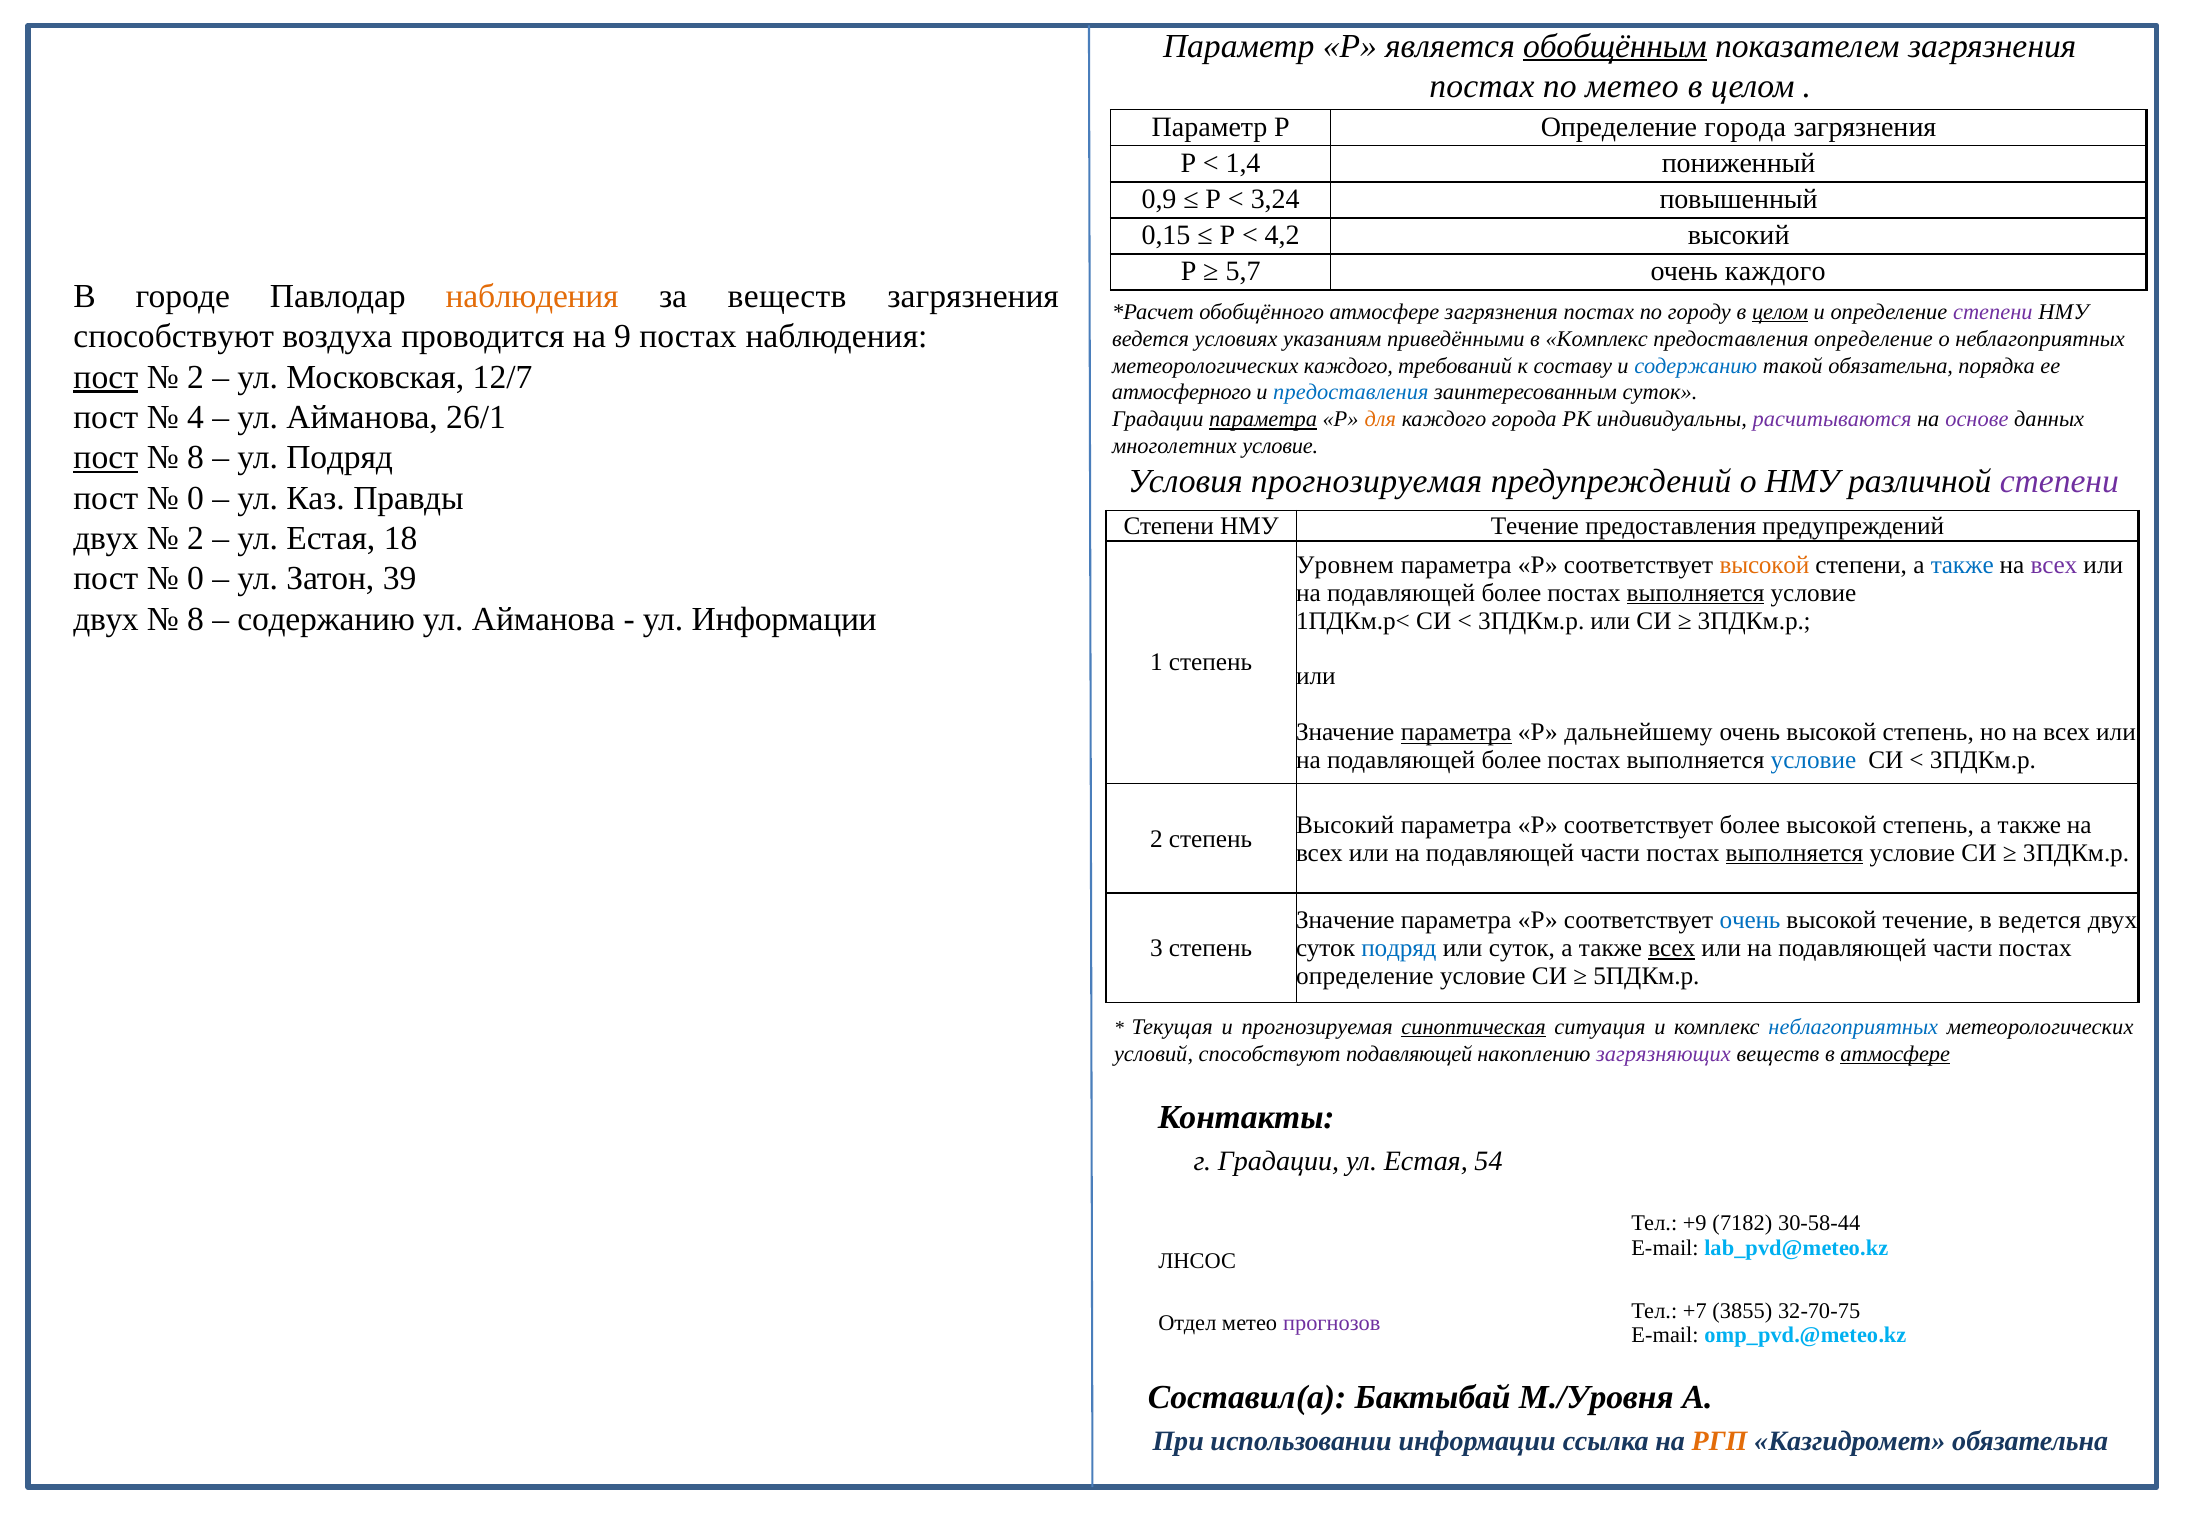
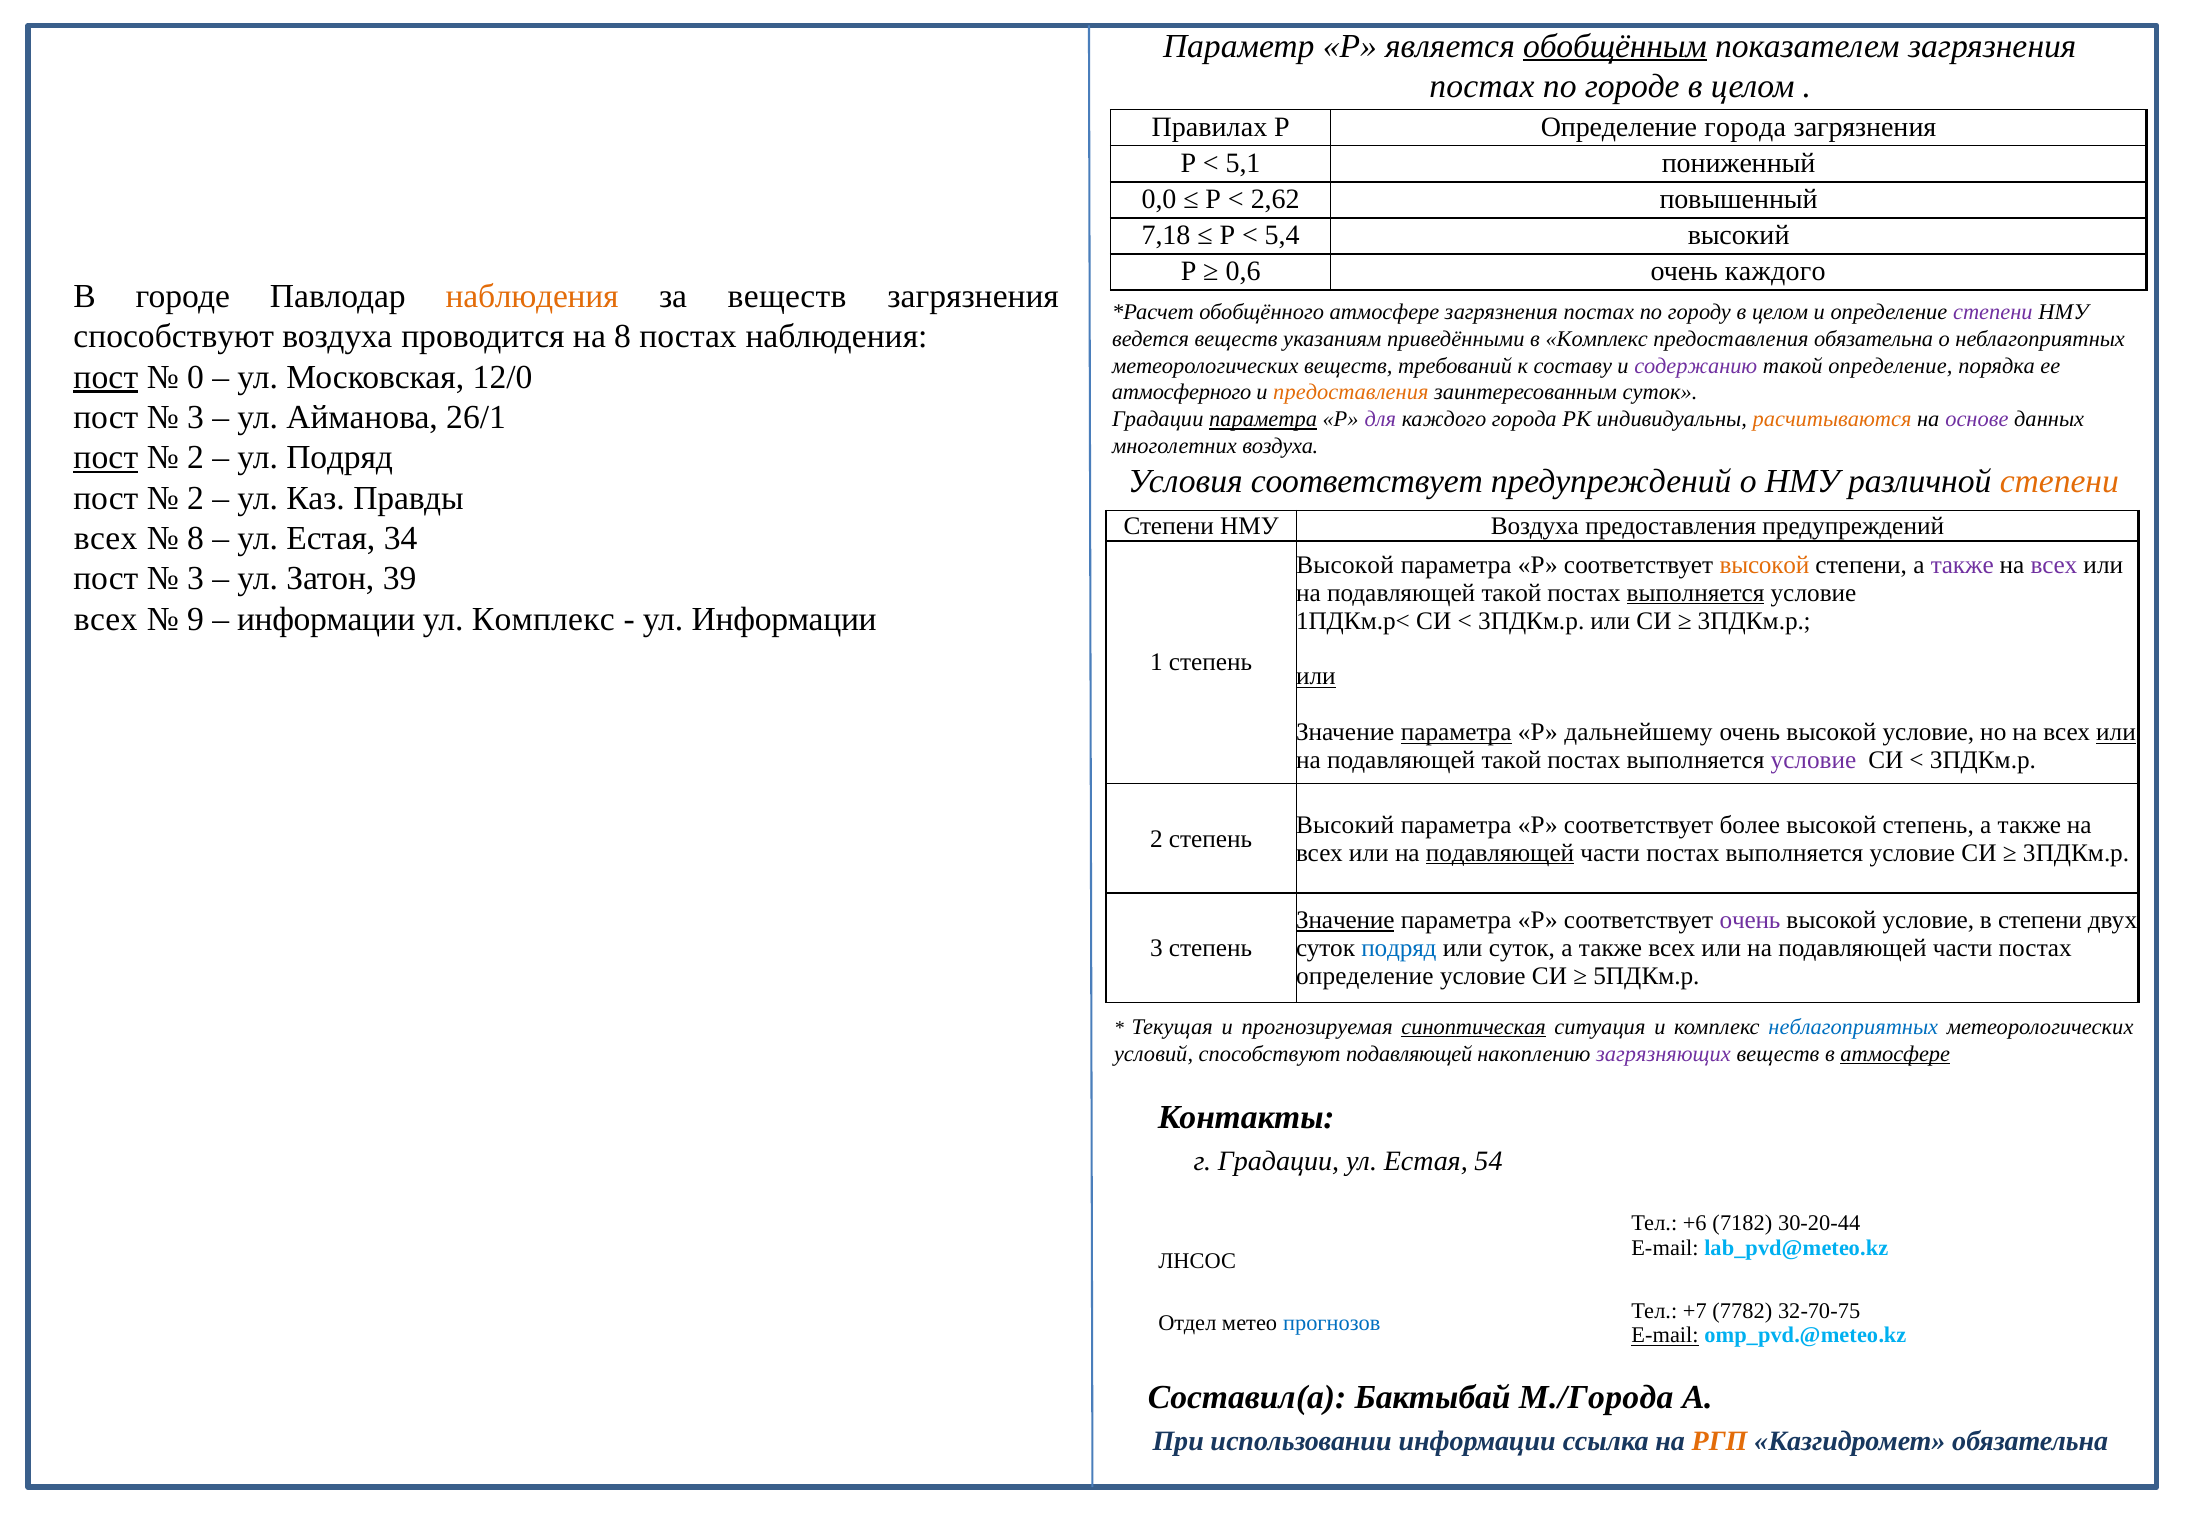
по метео: метео -> городе
Параметр at (1209, 127): Параметр -> Правилах
1,4: 1,4 -> 5,1
0,9: 0,9 -> 0,0
3,24: 3,24 -> 2,62
0,15: 0,15 -> 7,18
4,2: 4,2 -> 5,4
5,7: 5,7 -> 0,6
целом at (1780, 312) underline: present -> none
на 9: 9 -> 8
ведется условиях: условиях -> веществ
предоставления определение: определение -> обязательна
метеорологических каждого: каждого -> веществ
содержанию at (1696, 366) colour: blue -> purple
такой обязательна: обязательна -> определение
2 at (196, 377): 2 -> 0
12/7: 12/7 -> 12/0
предоставления at (1351, 392) colour: blue -> orange
4 at (196, 417): 4 -> 3
для colour: orange -> purple
расчитываются colour: purple -> orange
многолетних условие: условие -> воздуха
8 at (196, 458): 8 -> 2
Условия прогнозируемая: прогнозируемая -> соответствует
степени at (2059, 482) colour: purple -> orange
0 at (196, 498): 0 -> 2
НМУ Течение: Течение -> Воздуха
двух at (106, 538): двух -> всех
2 at (196, 538): 2 -> 8
18: 18 -> 34
Уровнем at (1345, 565): Уровнем -> Высокой
также at (1962, 565) colour: blue -> purple
0 at (196, 579): 0 -> 3
более at (1511, 593): более -> такой
двух at (106, 619): двух -> всех
8 at (196, 619): 8 -> 9
содержанию at (326, 619): содержанию -> информации
Айманова at (543, 619): Айманова -> Комплекс
или at (1316, 676) underline: none -> present
степень at (1928, 732): степень -> условие
или at (2116, 732) underline: none -> present
более at (1511, 760): более -> такой
условие at (1813, 760) colour: blue -> purple
подавляющей at (1500, 853) underline: none -> present
выполняется at (1794, 853) underline: present -> none
Значение at (1345, 920) underline: none -> present
очень at (1750, 920) colour: blue -> purple
течение at (1928, 920): течение -> условие
в ведется: ведется -> степени
всех at (1672, 948) underline: present -> none
+9: +9 -> +6
30-58-44: 30-58-44 -> 30-20-44
3855: 3855 -> 7782
прогнозов colour: purple -> blue
E-mail at (1665, 1335) underline: none -> present
М./Уровня: М./Уровня -> М./Города
